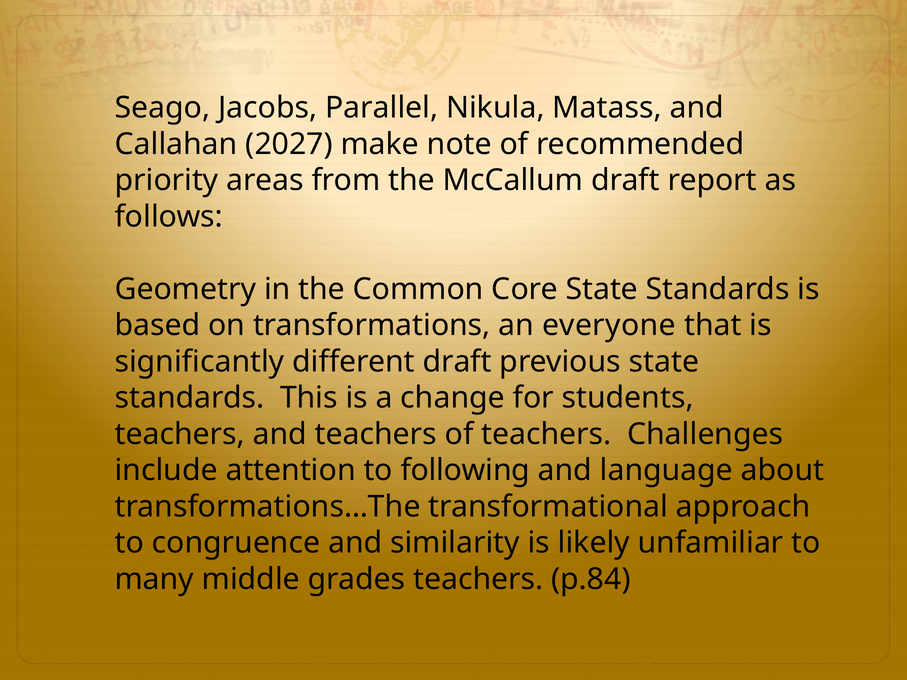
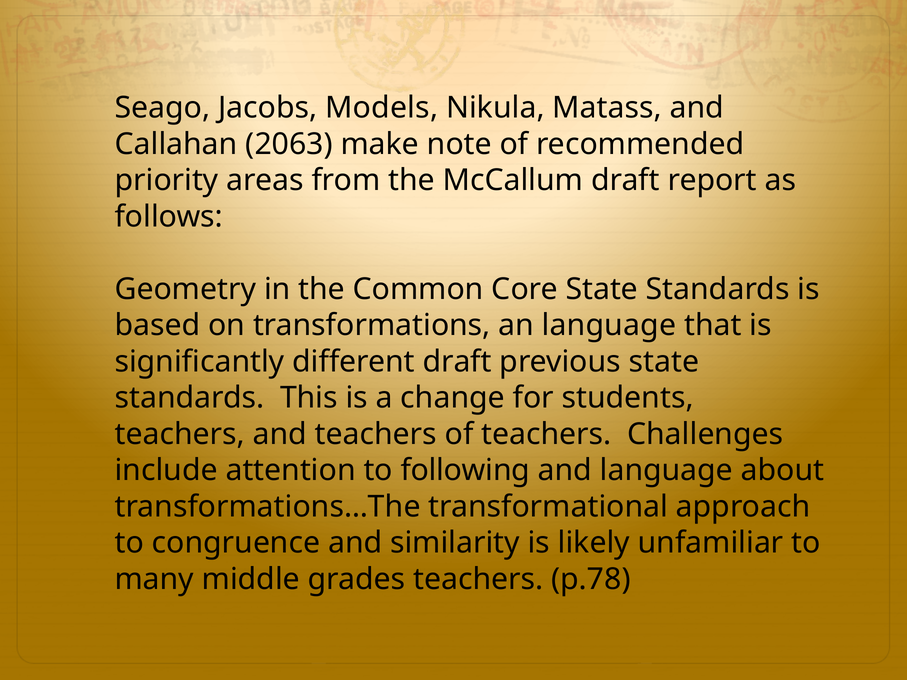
Parallel: Parallel -> Models
2027: 2027 -> 2063
an everyone: everyone -> language
p.84: p.84 -> p.78
